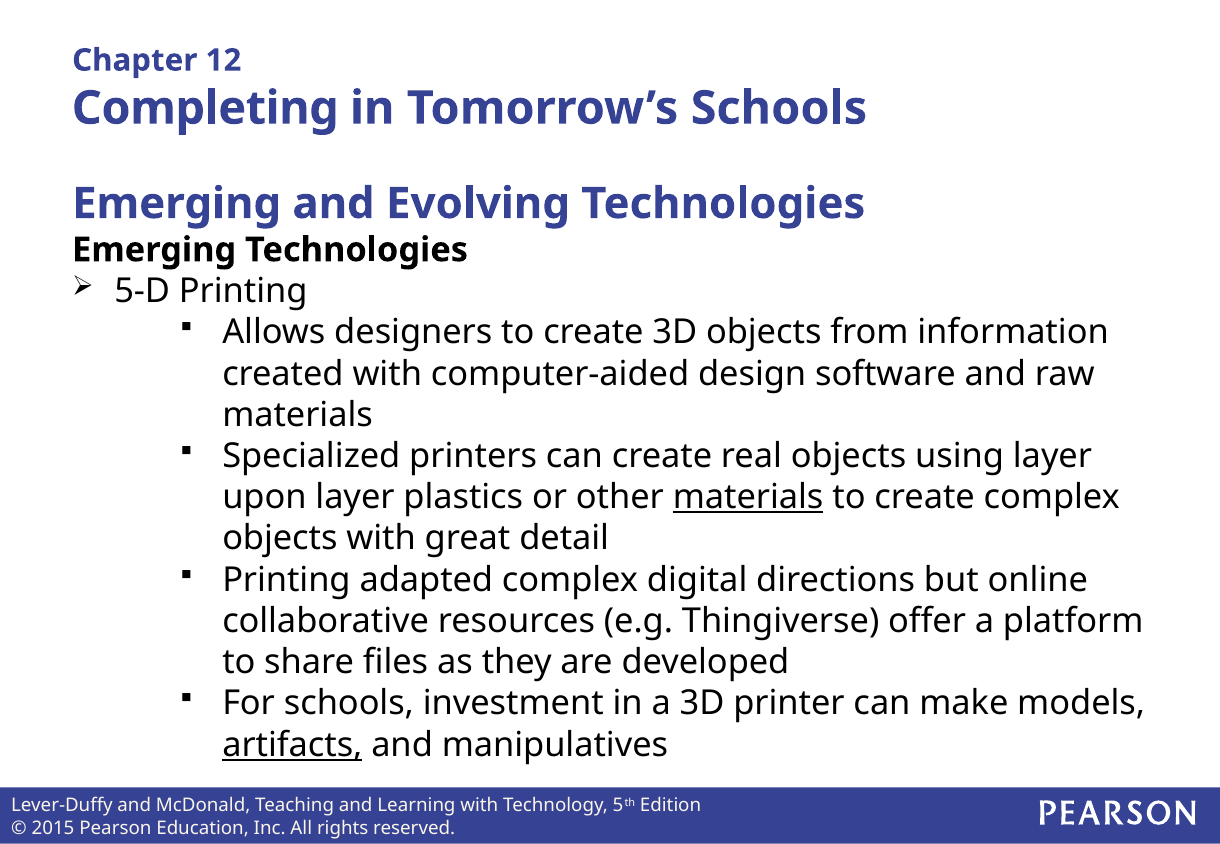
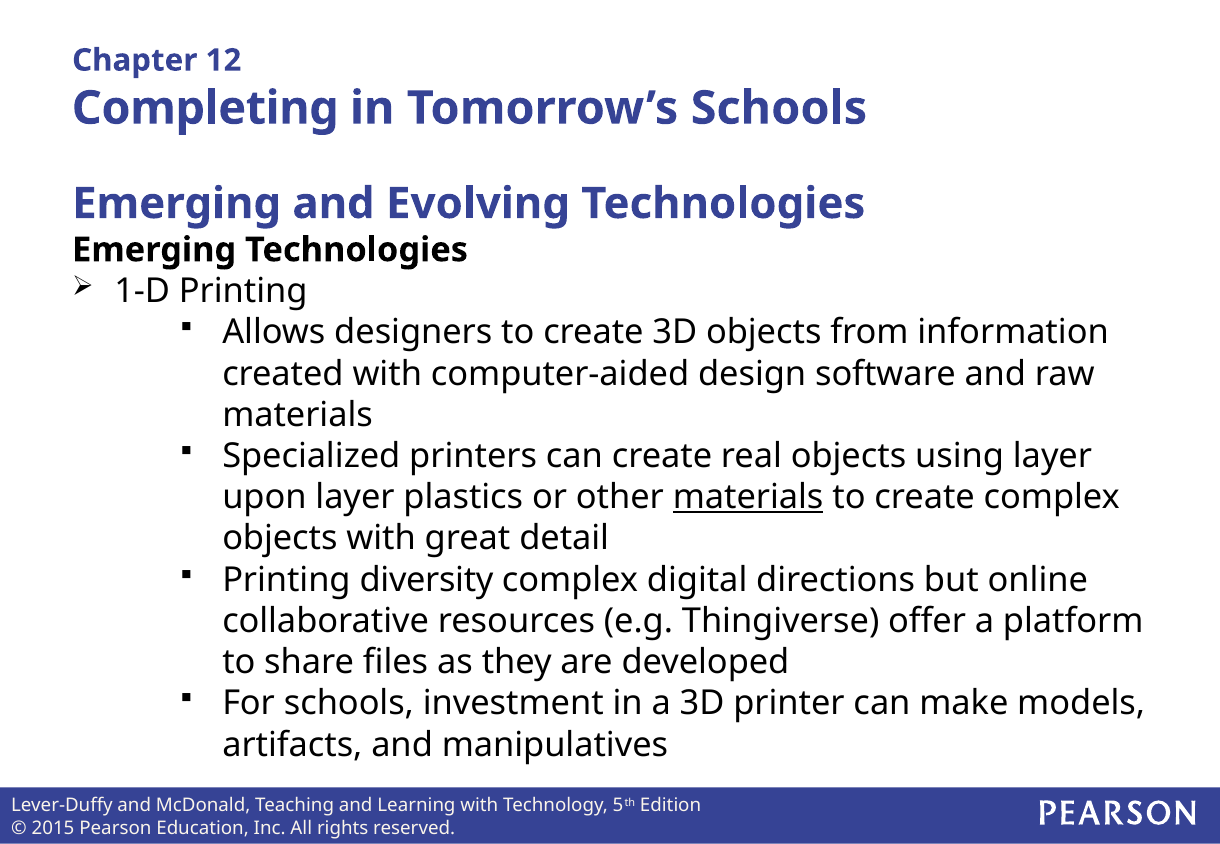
5-D: 5-D -> 1-D
adapted: adapted -> diversity
artifacts underline: present -> none
